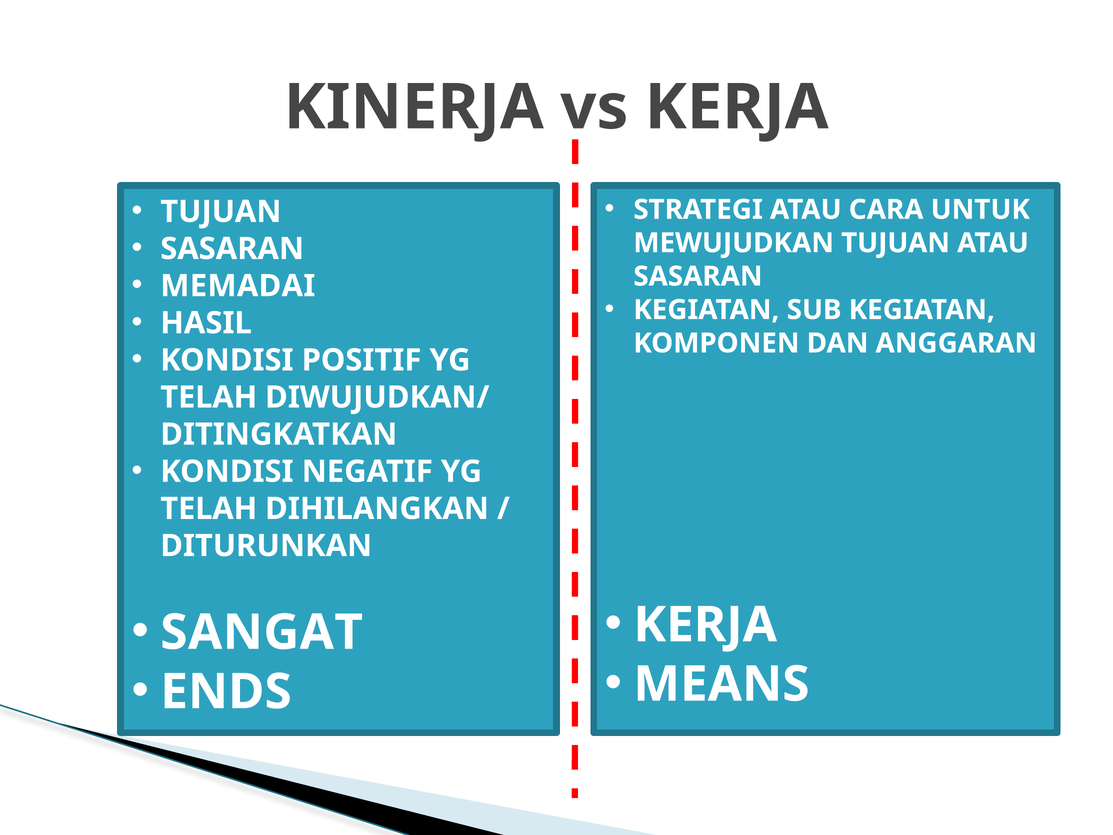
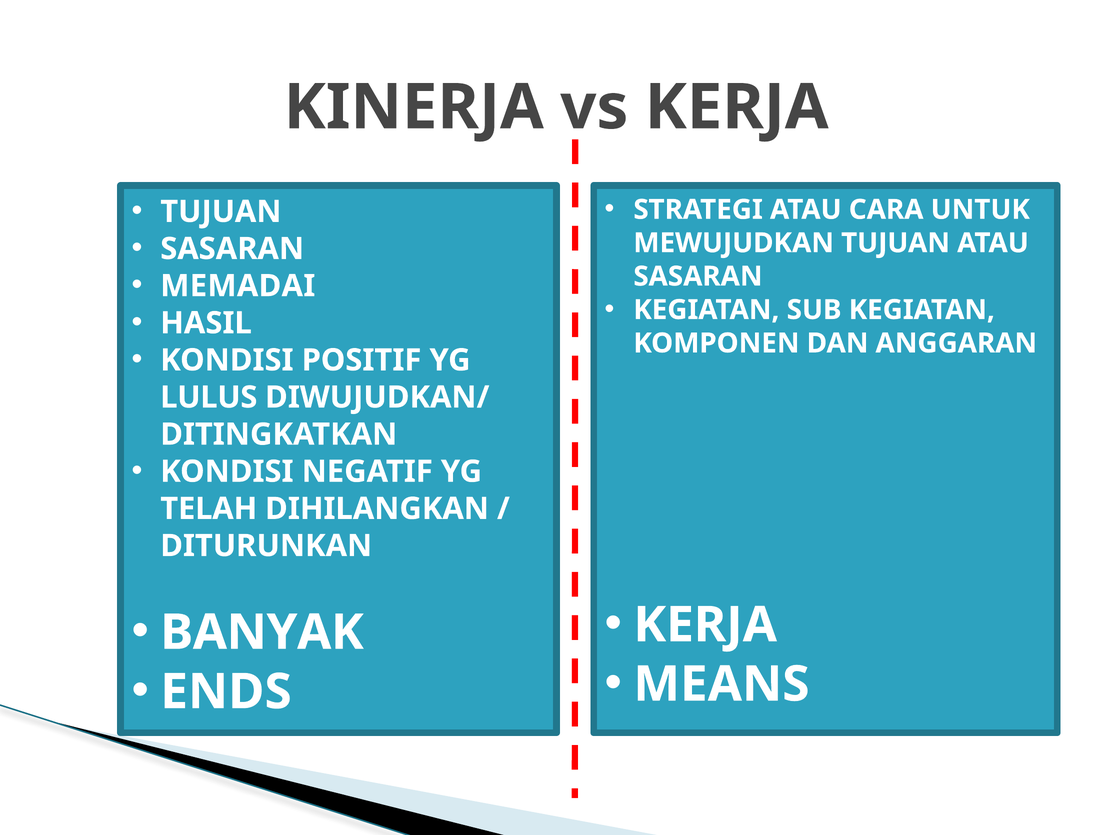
TELAH at (209, 397): TELAH -> LULUS
SANGAT: SANGAT -> BANYAK
